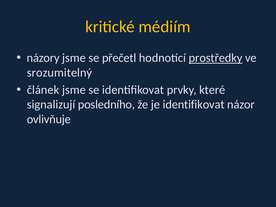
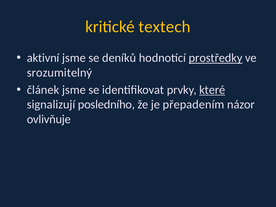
médiím: médiím -> textech
názory: názory -> aktivní
přečetl: přečetl -> deníků
které underline: none -> present
je identifikovat: identifikovat -> přepadením
